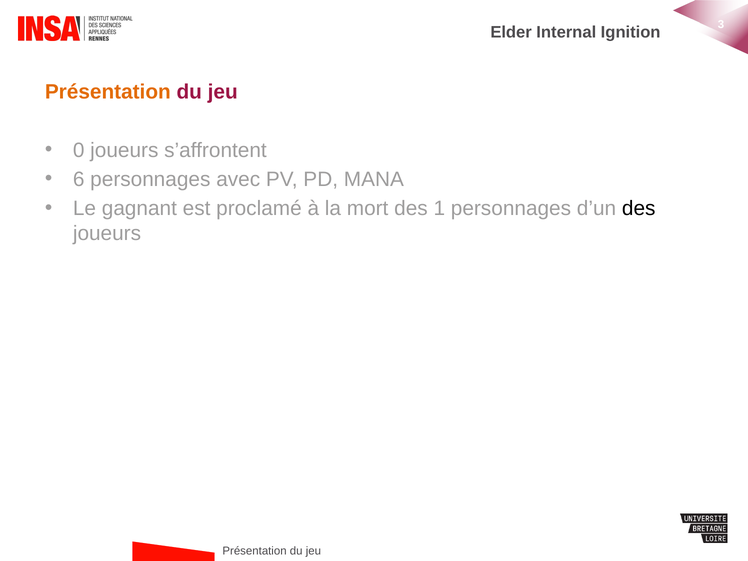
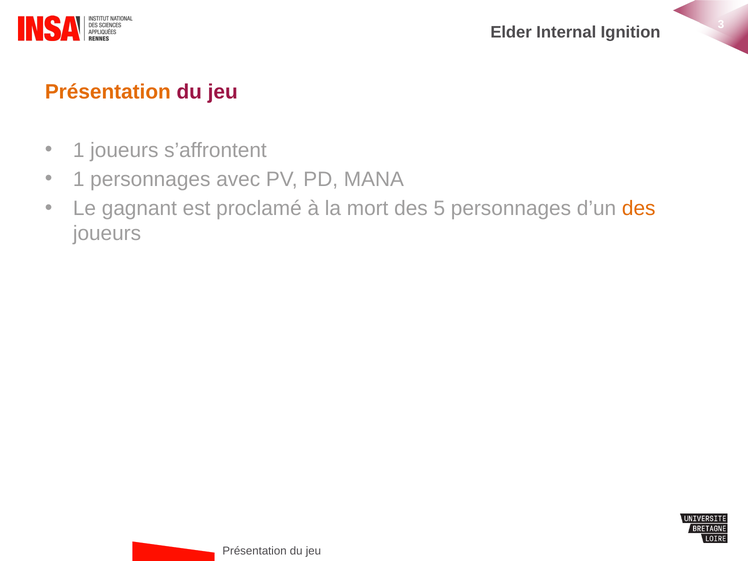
0 at (79, 150): 0 -> 1
6 at (79, 179): 6 -> 1
1: 1 -> 5
des at (639, 208) colour: black -> orange
